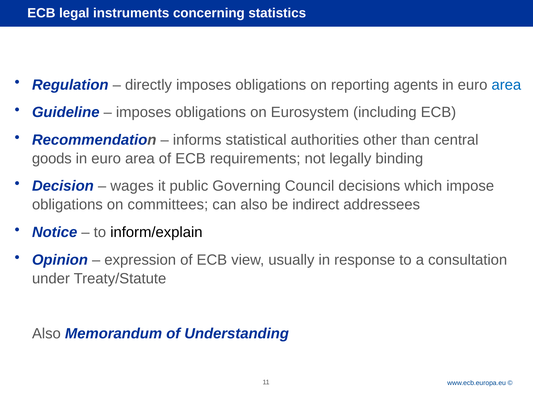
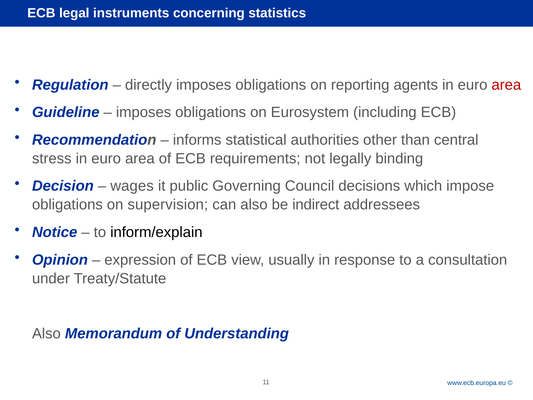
area at (506, 85) colour: blue -> red
goods: goods -> stress
committees: committees -> supervision
